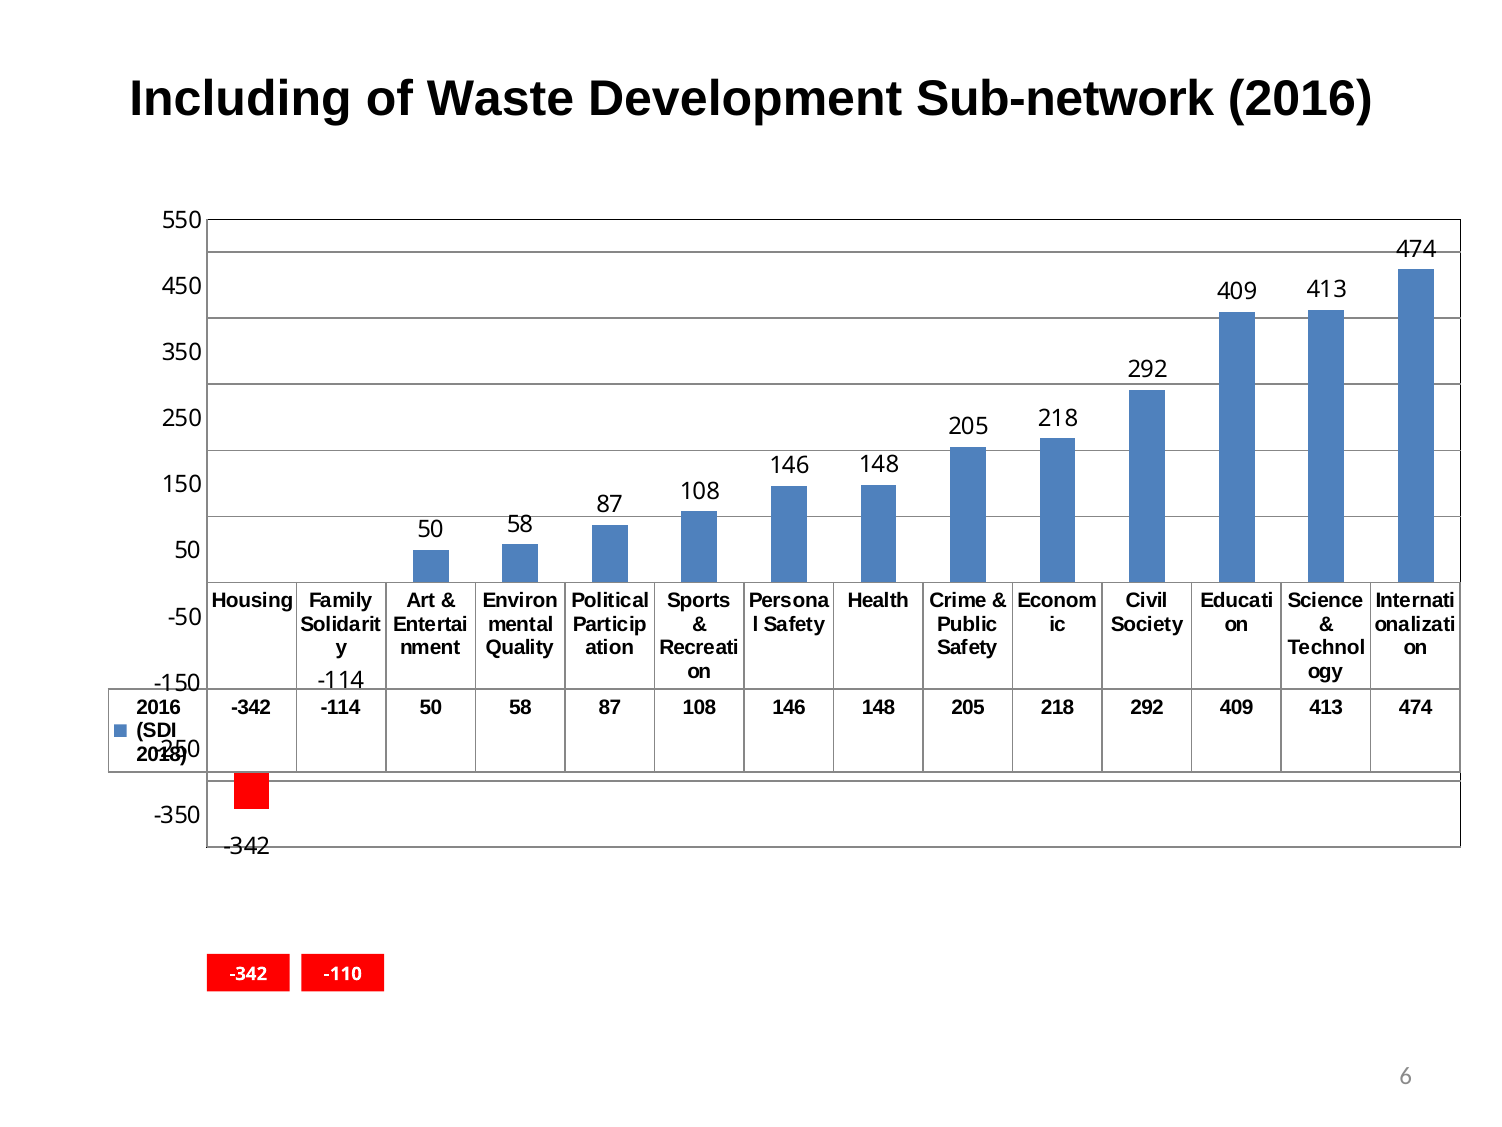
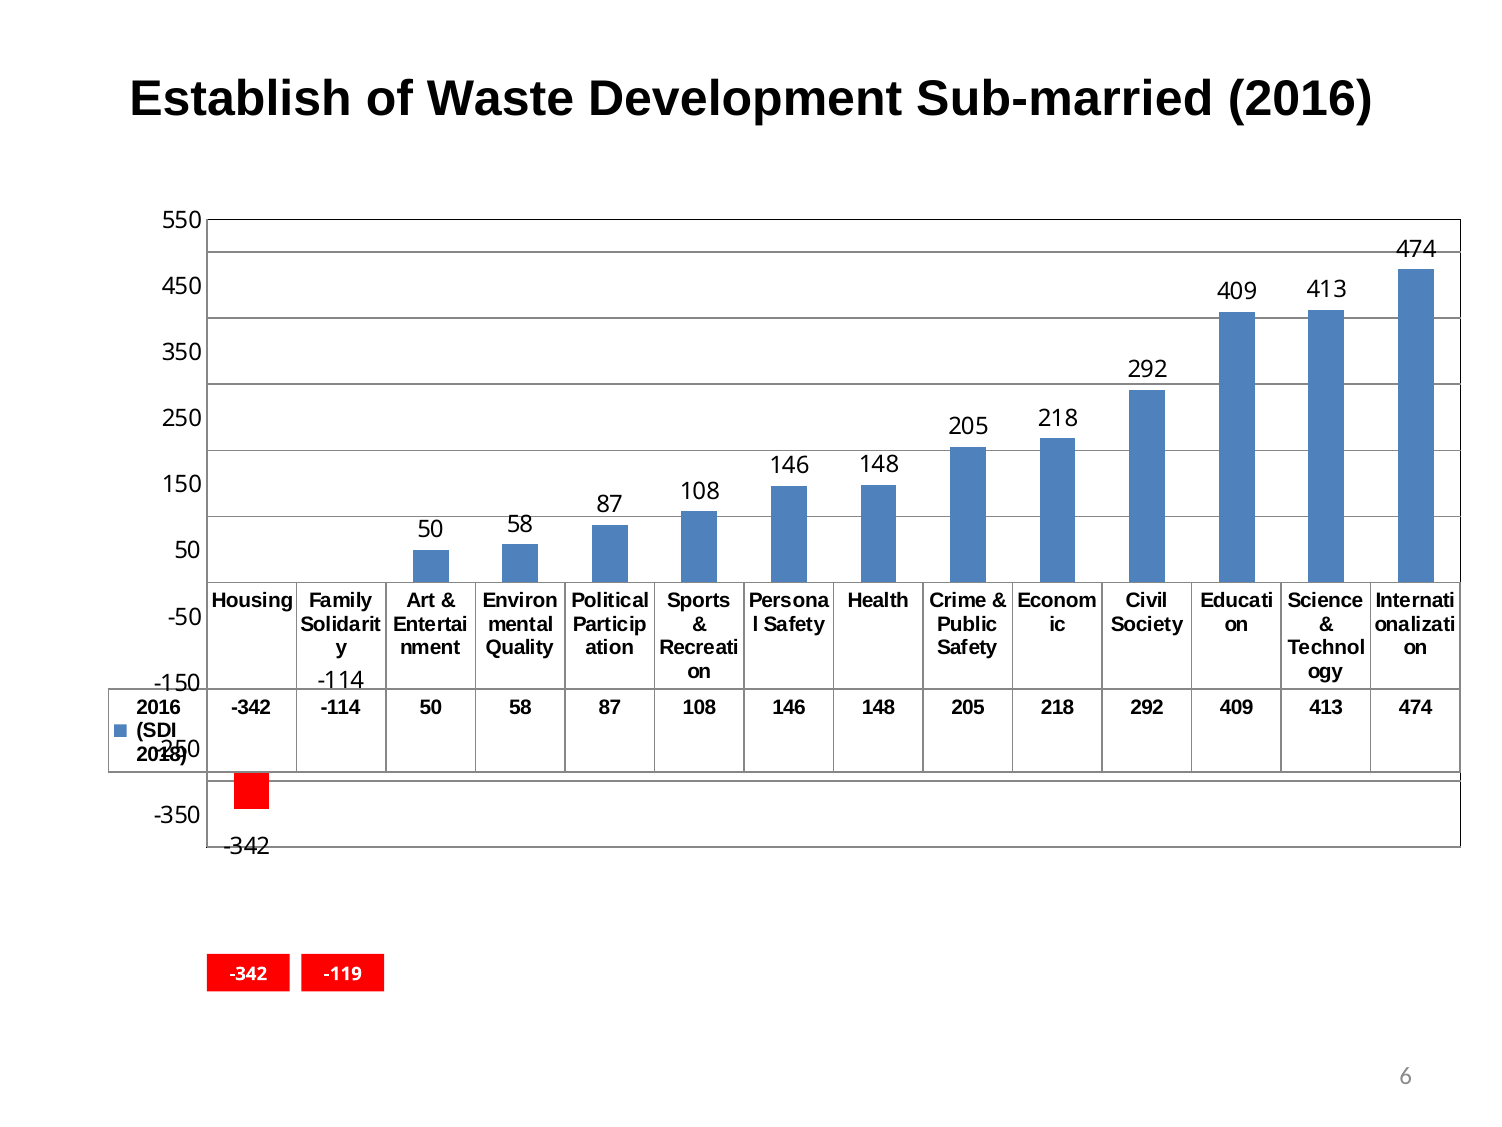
Including: Including -> Establish
Sub-network: Sub-network -> Sub-married
-110: -110 -> -119
